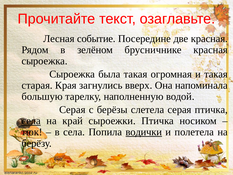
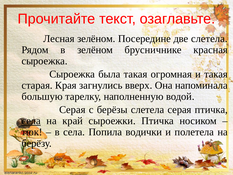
Лесная событие: событие -> зелёном
две красная: красная -> слетела
водички underline: present -> none
